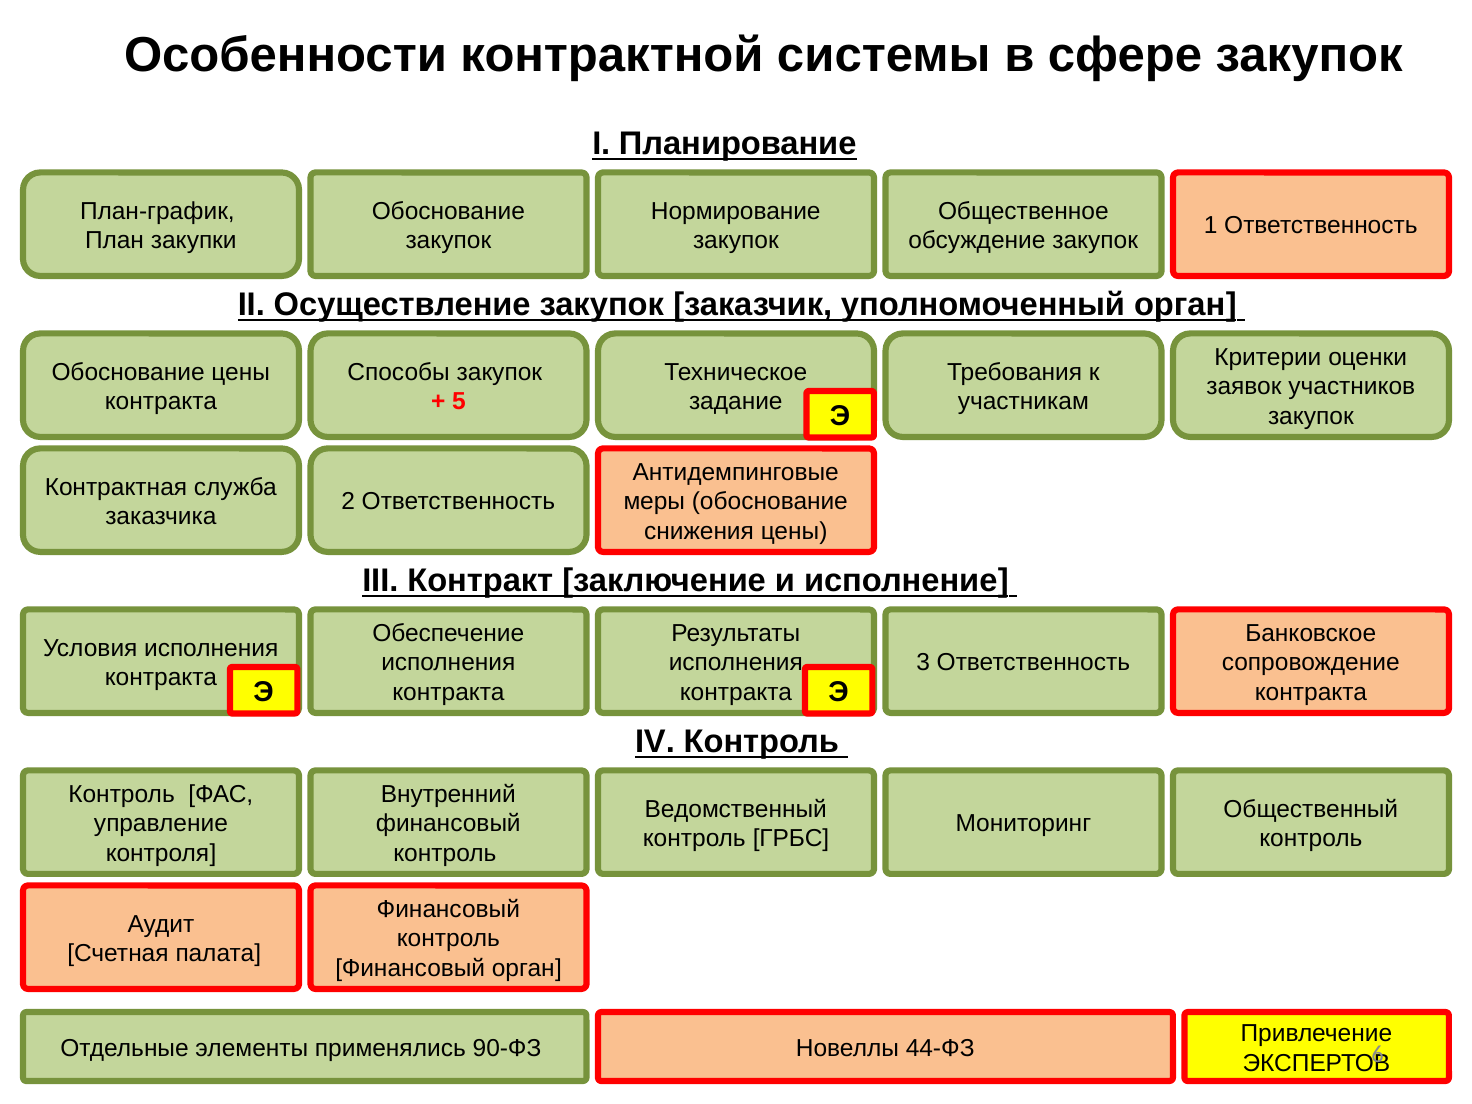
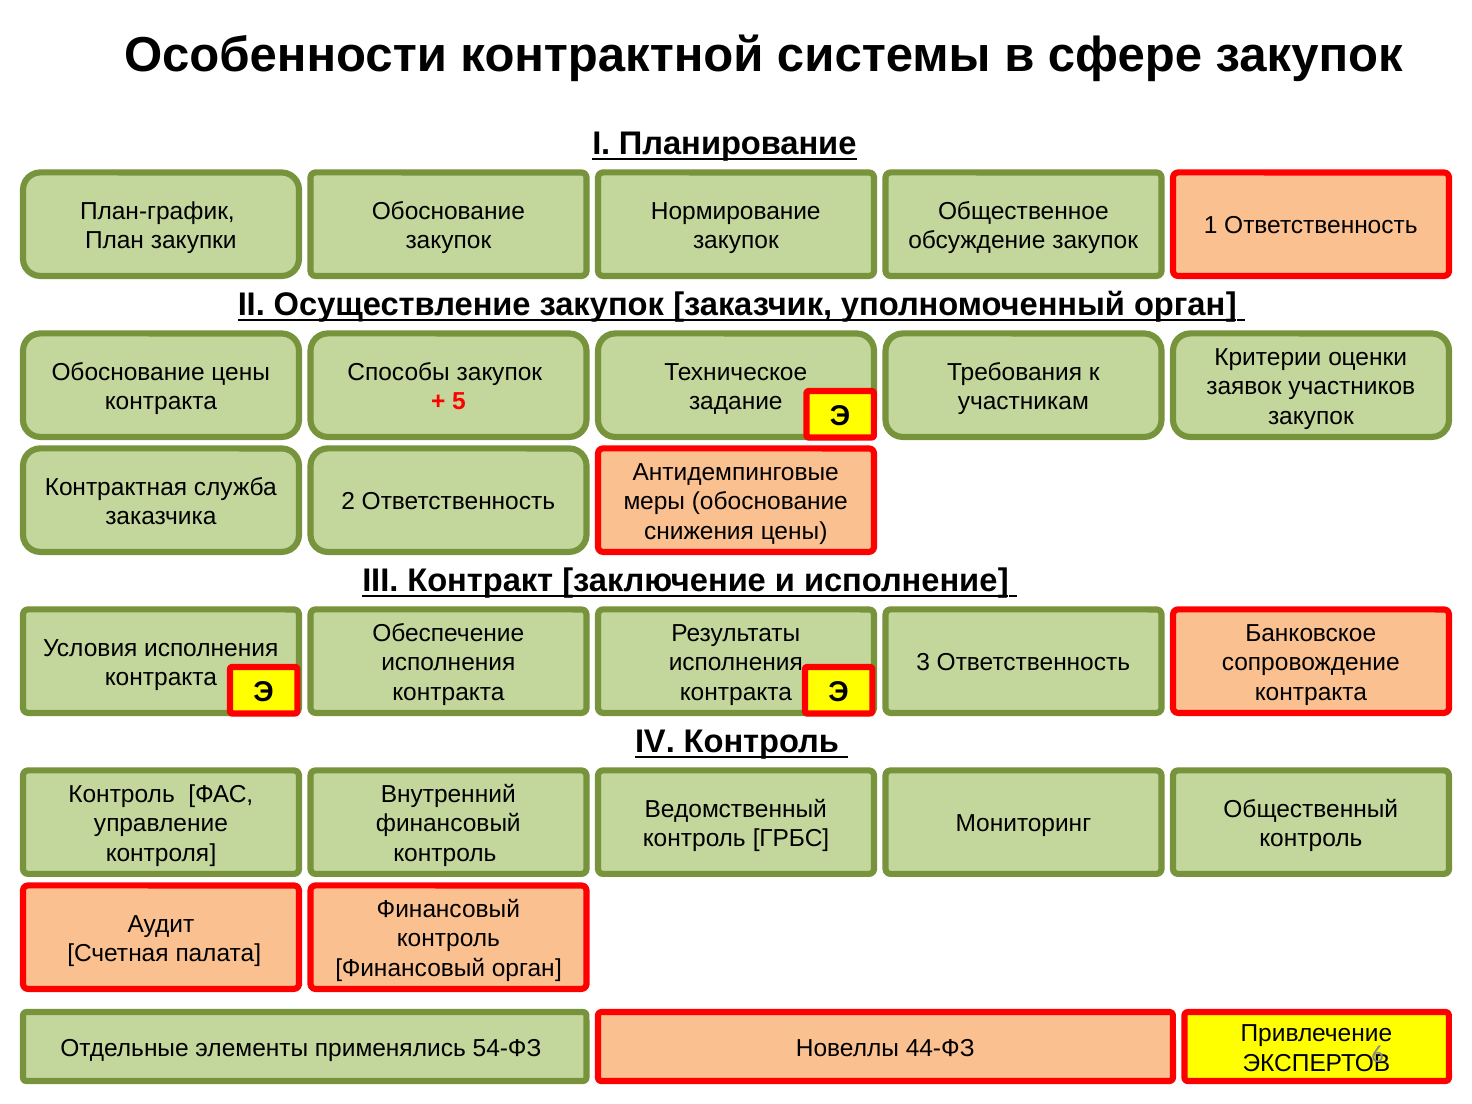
90-ФЗ: 90-ФЗ -> 54-ФЗ
